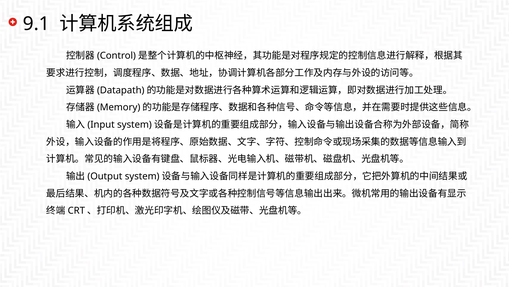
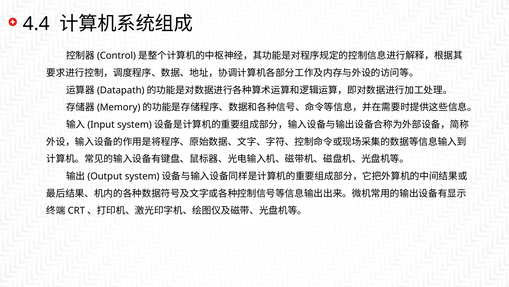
9.1: 9.1 -> 4.4
